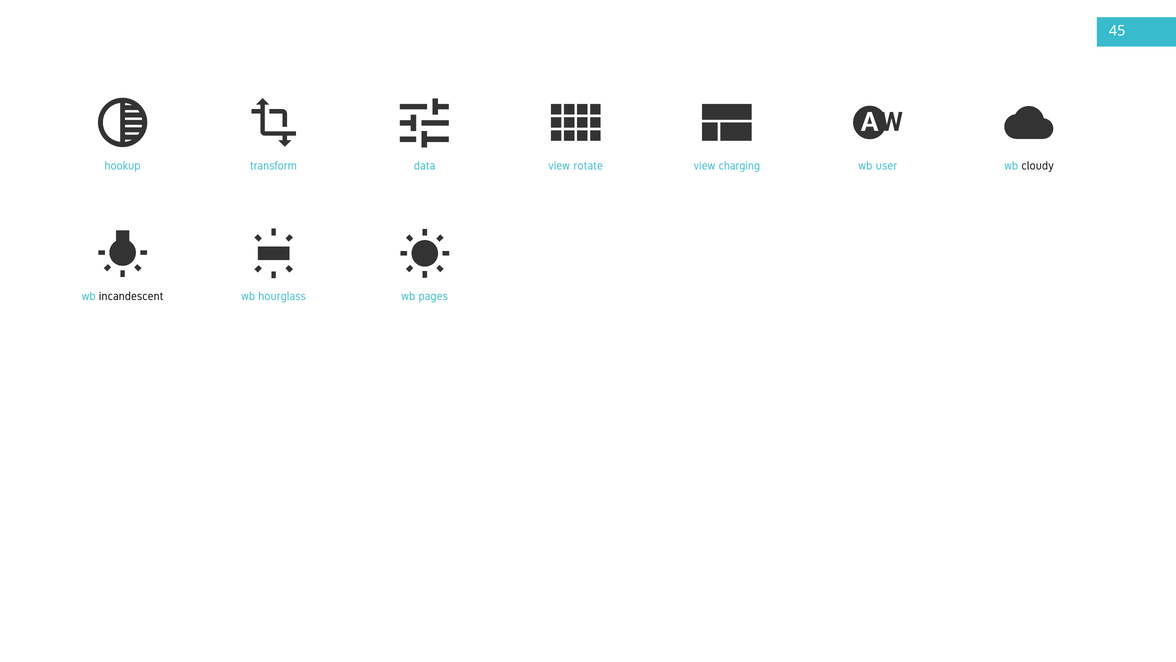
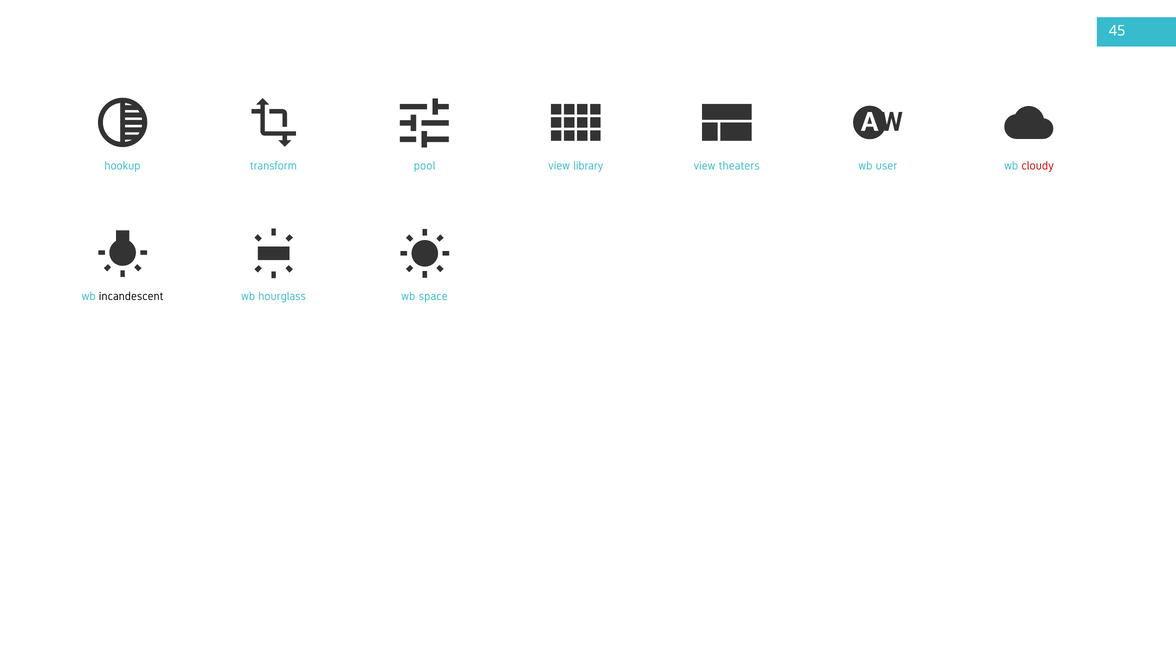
data: data -> pool
rotate: rotate -> library
charging: charging -> theaters
cloudy colour: black -> red
pages: pages -> space
